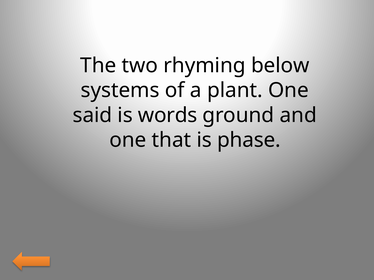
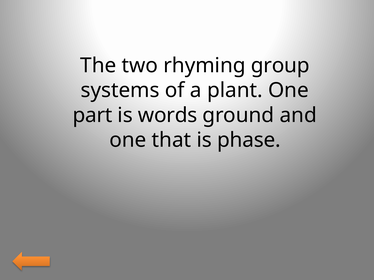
below: below -> group
said: said -> part
